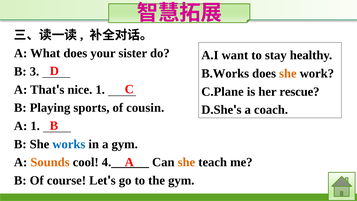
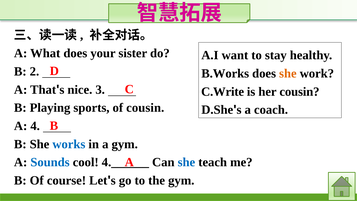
3: 3 -> 2
nice 1: 1 -> 3
C.Plane: C.Plane -> C.Write
her rescue: rescue -> cousin
A 1: 1 -> 4
Sounds colour: orange -> blue
she at (186, 162) colour: orange -> blue
